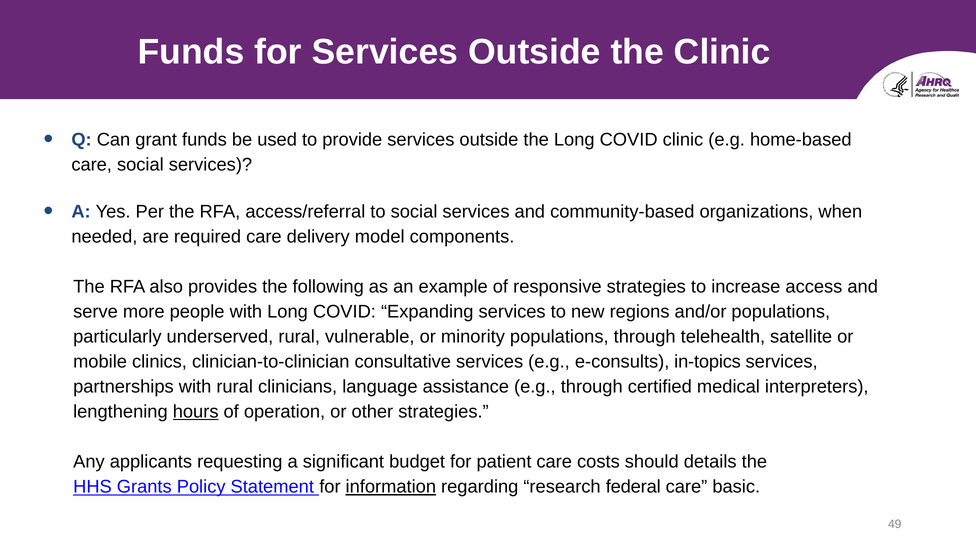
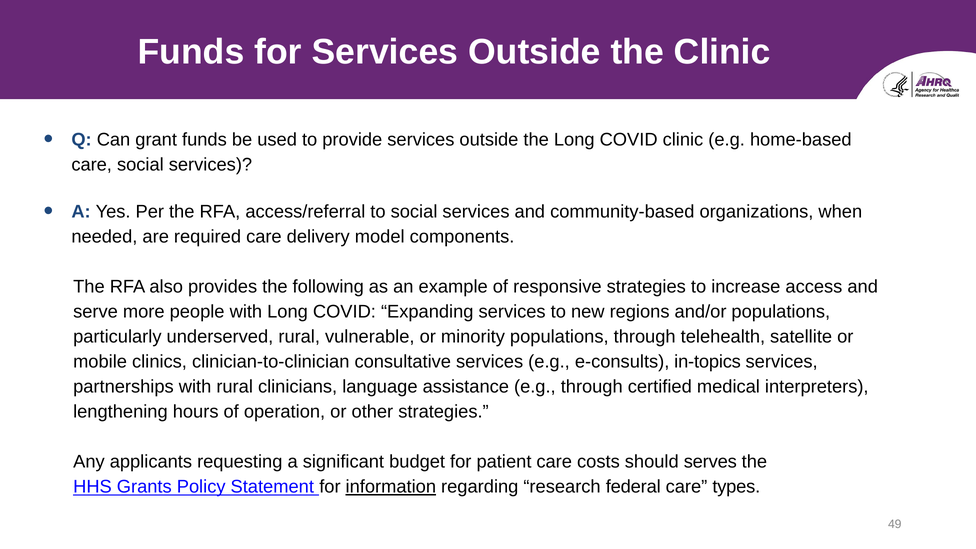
hours underline: present -> none
details: details -> serves
basic: basic -> types
